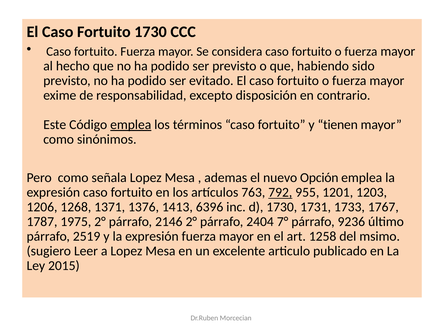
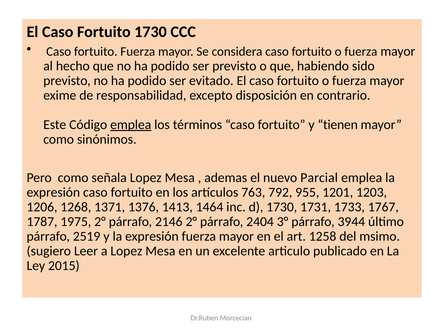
Opción: Opción -> Parcial
792 underline: present -> none
6396: 6396 -> 1464
7°: 7° -> 3°
9236: 9236 -> 3944
